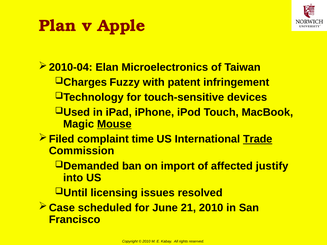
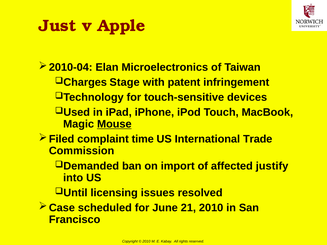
Plan: Plan -> Just
Fuzzy: Fuzzy -> Stage
Trade underline: present -> none
